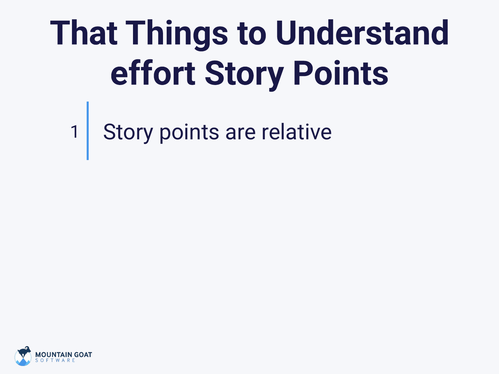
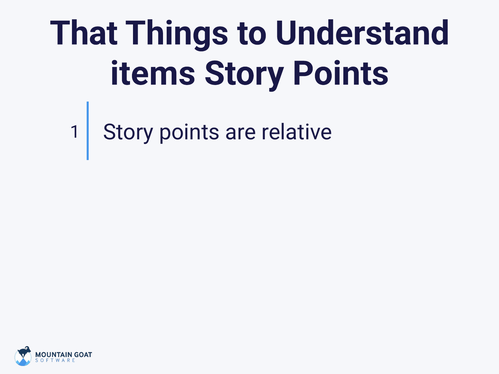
effort: effort -> items
